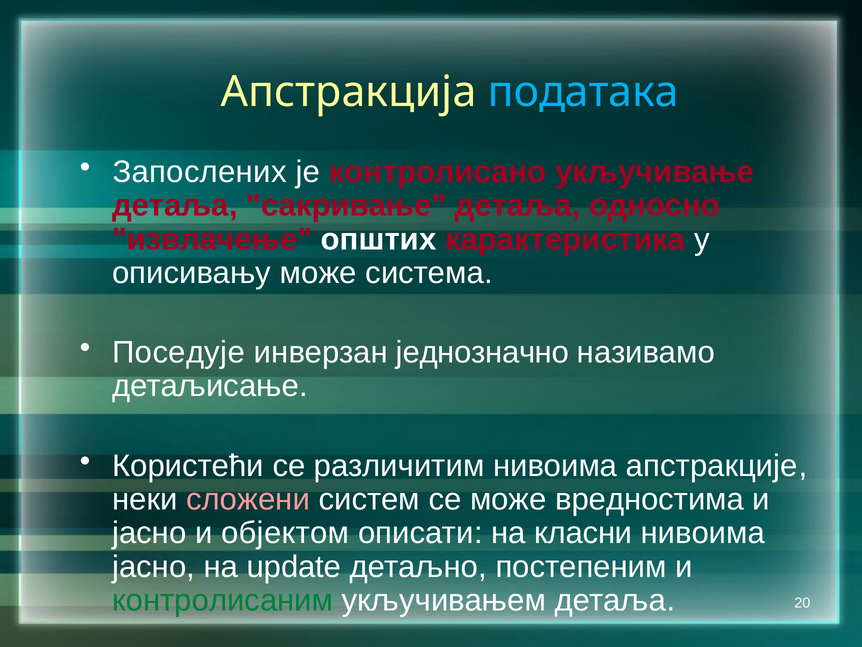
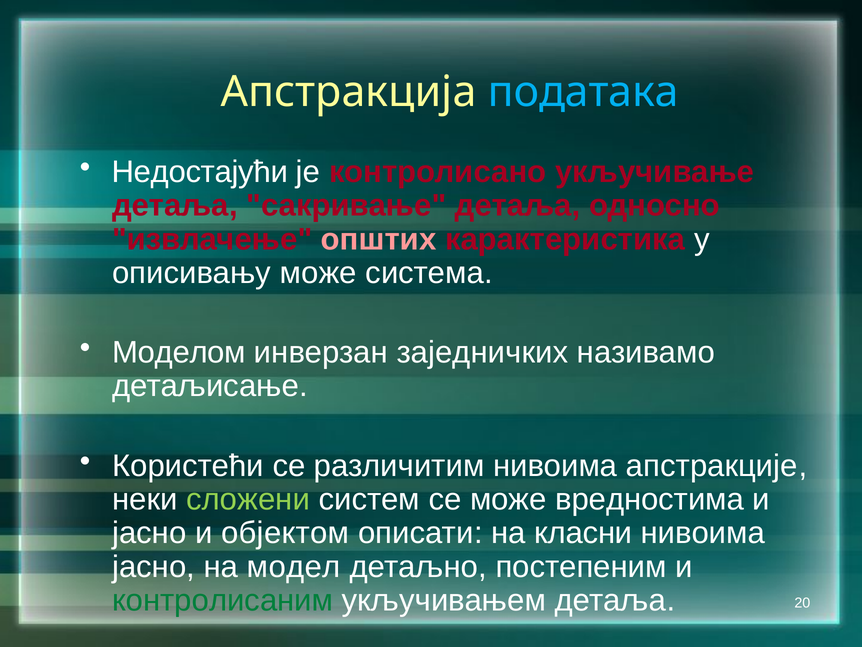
Запослених: Запослених -> Недостајући
општих colour: white -> pink
Поседује: Поседује -> Моделом
једнозначно: једнозначно -> заједничких
сложени colour: pink -> light green
update: update -> модел
